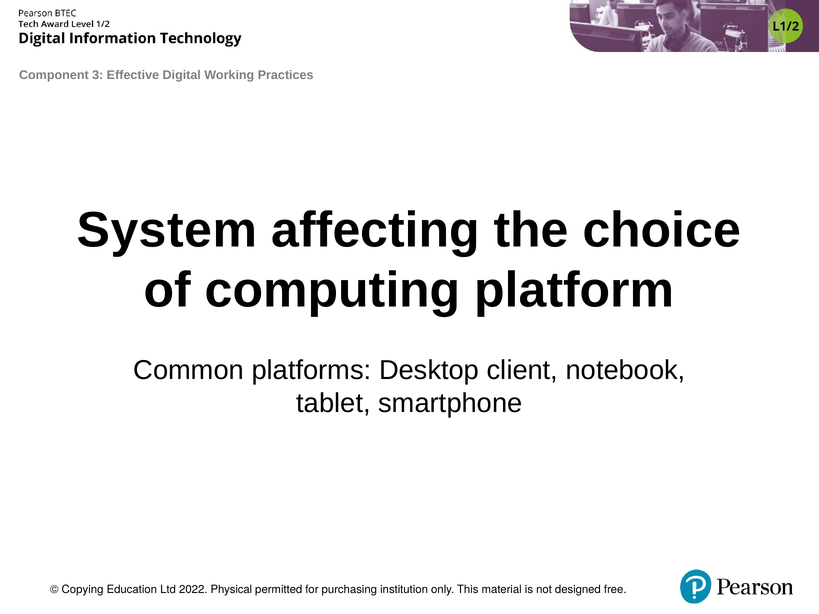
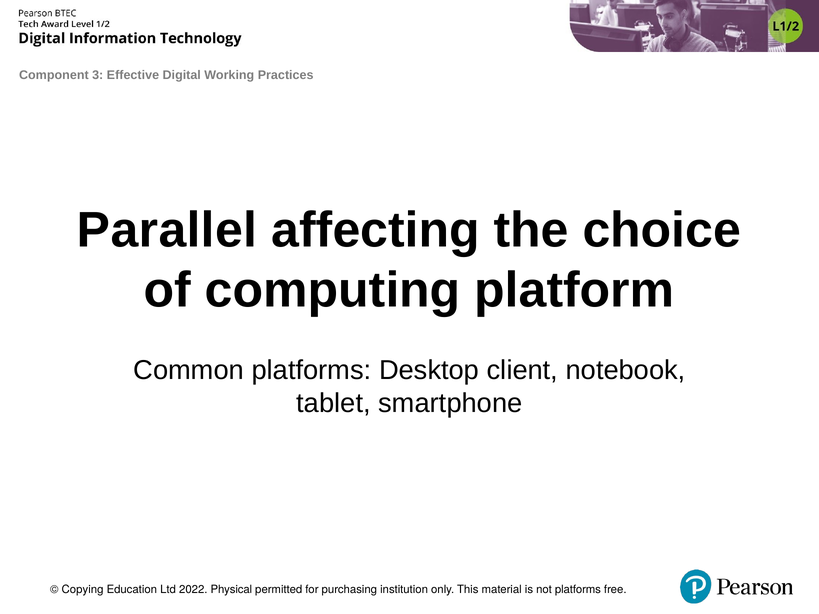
System: System -> Parallel
not designed: designed -> platforms
